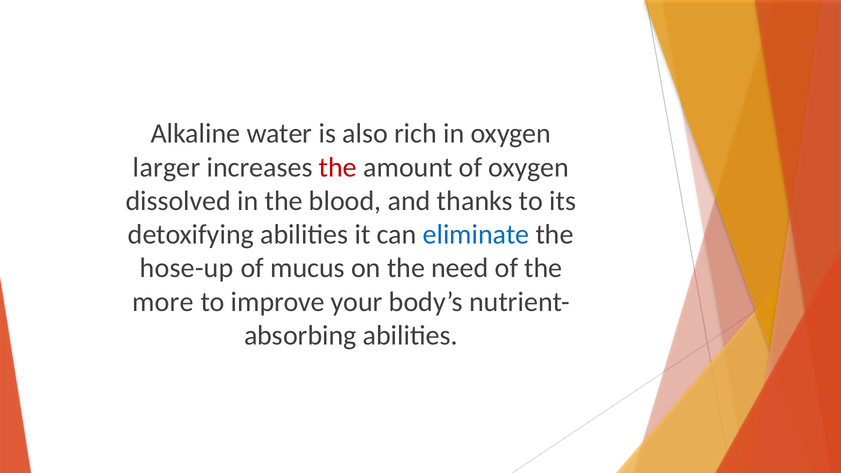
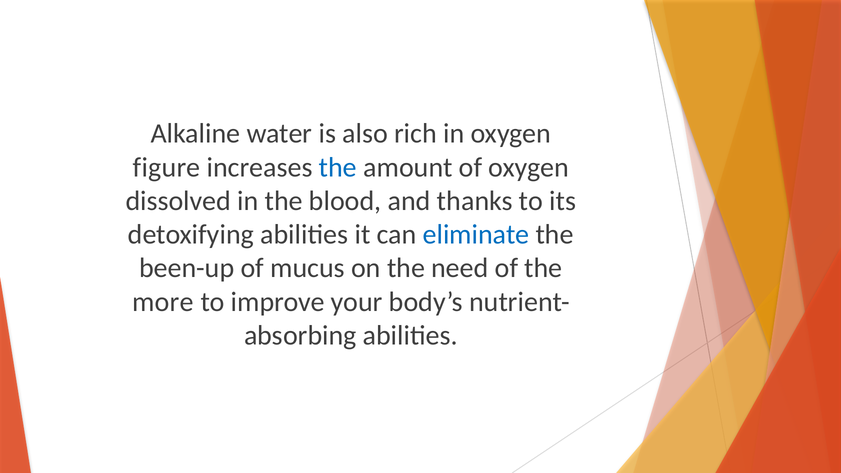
larger: larger -> figure
the at (338, 167) colour: red -> blue
hose-up: hose-up -> been-up
